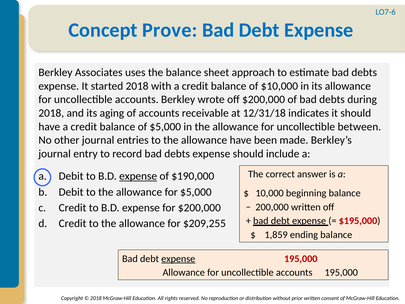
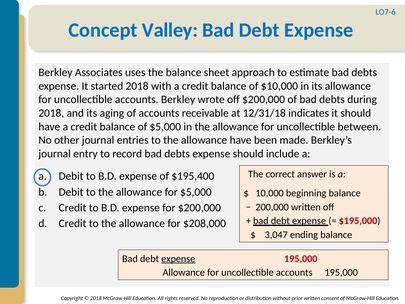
Prove: Prove -> Valley
expense at (138, 176) underline: present -> none
$190,000: $190,000 -> $195,400
$209,255: $209,255 -> $208,000
1,859: 1,859 -> 3,047
